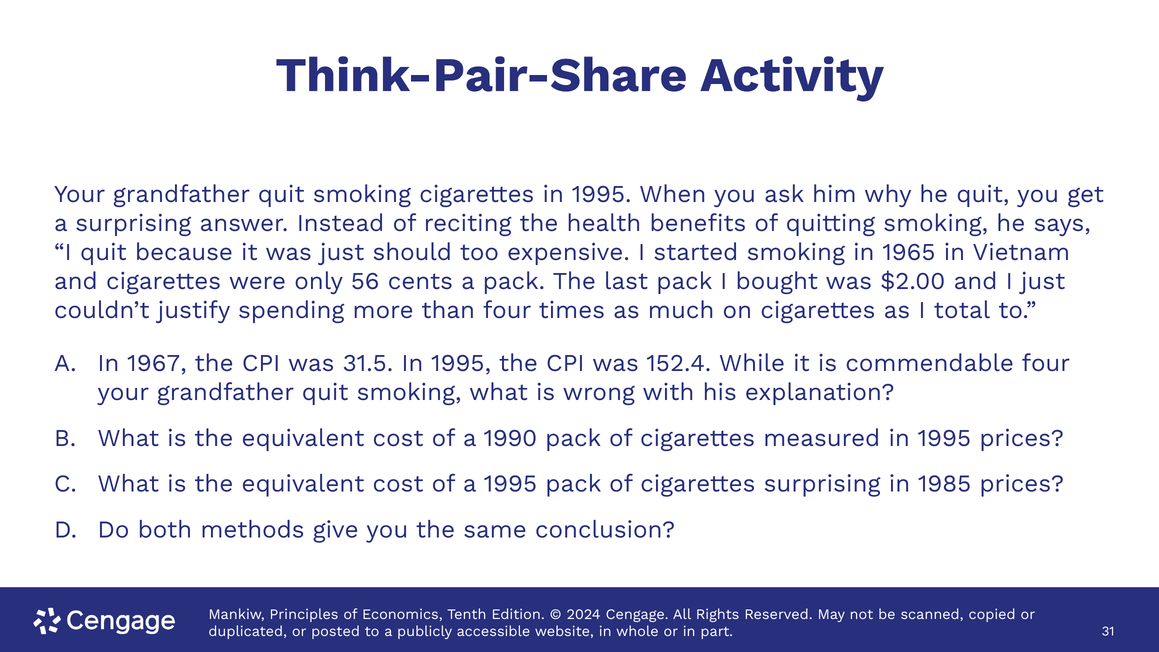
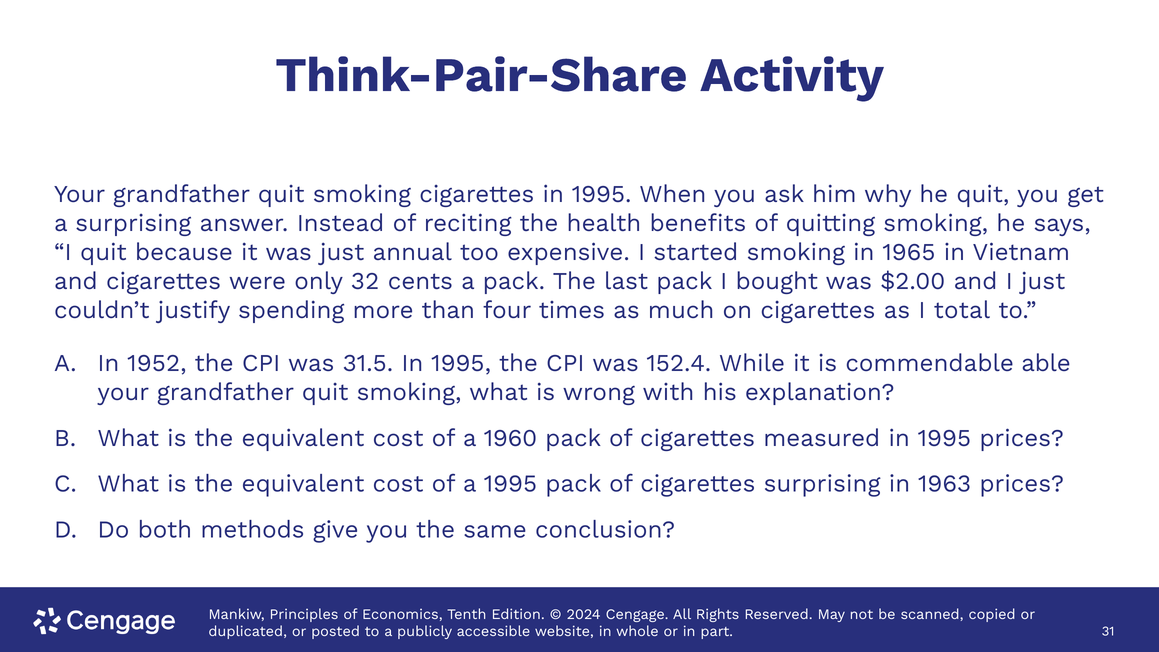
should: should -> annual
56: 56 -> 32
1967: 1967 -> 1952
commendable four: four -> able
1990: 1990 -> 1960
1985: 1985 -> 1963
